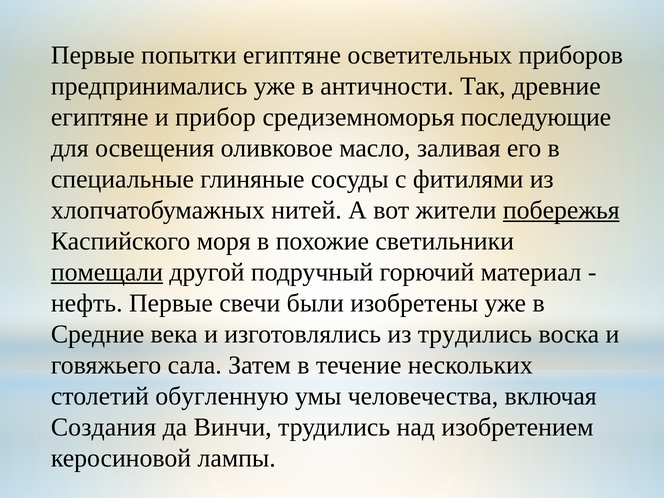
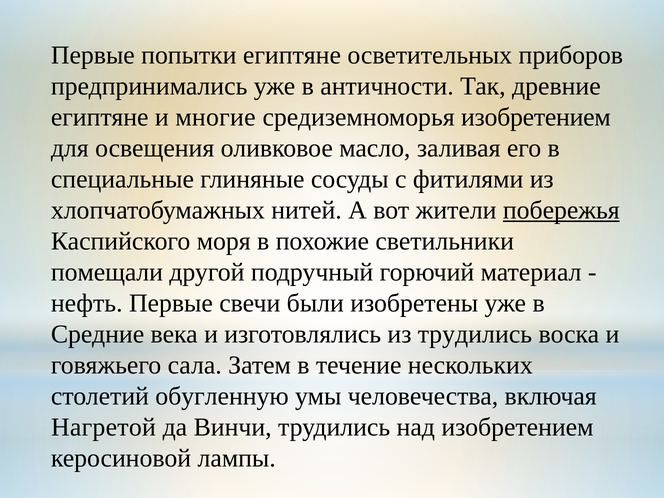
прибор: прибор -> многие
средиземноморья последующие: последующие -> изобретением
помещали underline: present -> none
Создания: Создания -> Нагретой
